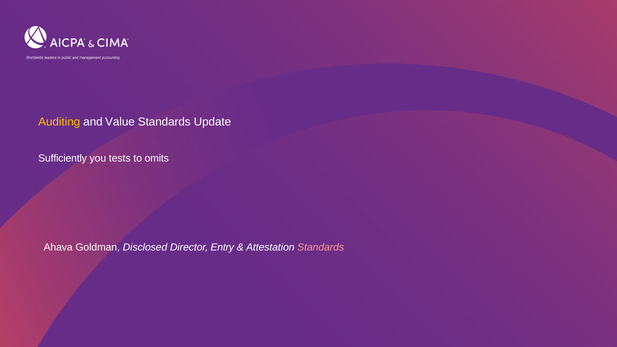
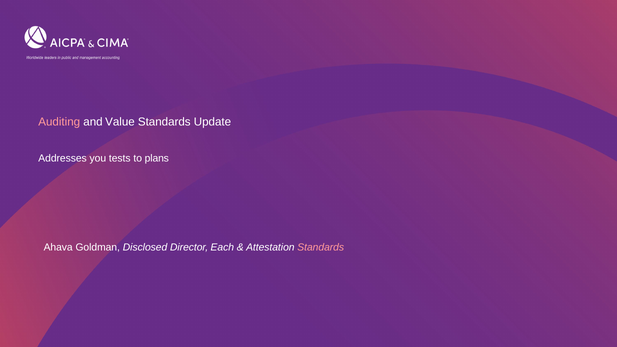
Auditing colour: yellow -> pink
Sufficiently: Sufficiently -> Addresses
omits: omits -> plans
Entry: Entry -> Each
